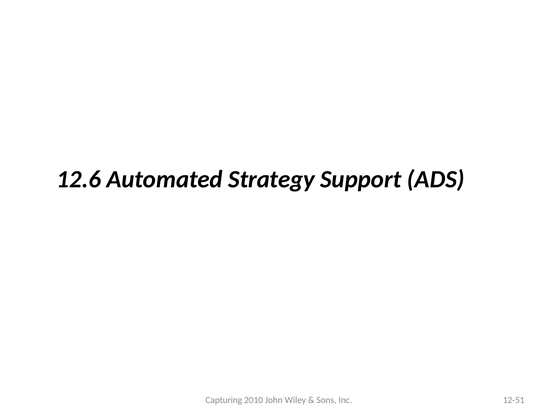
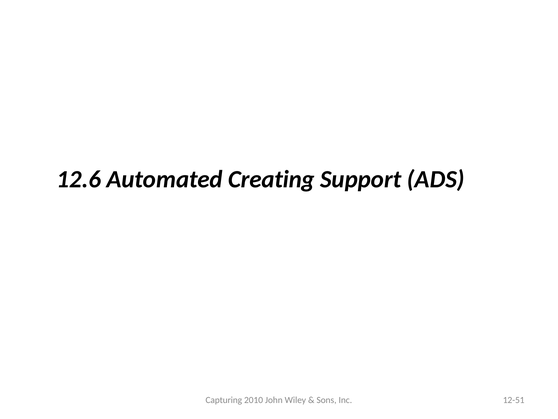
Strategy: Strategy -> Creating
